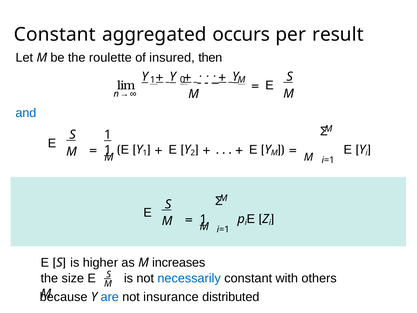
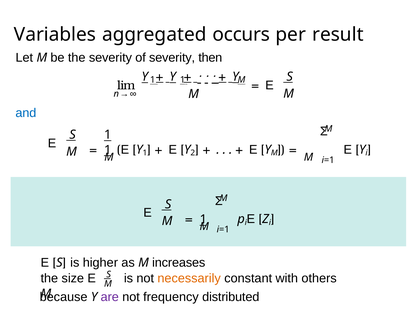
Constant at (55, 34): Constant -> Variables
the roulette: roulette -> severity
of insured: insured -> severity
0 at (183, 80): 0 -> 1
necessarily colour: blue -> orange
are colour: blue -> purple
insurance: insurance -> frequency
